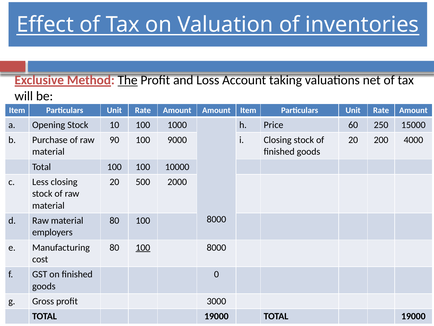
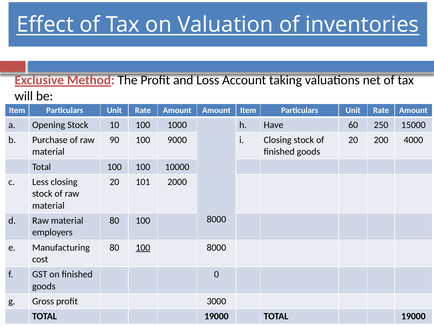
The underline: present -> none
Price: Price -> Have
500: 500 -> 101
